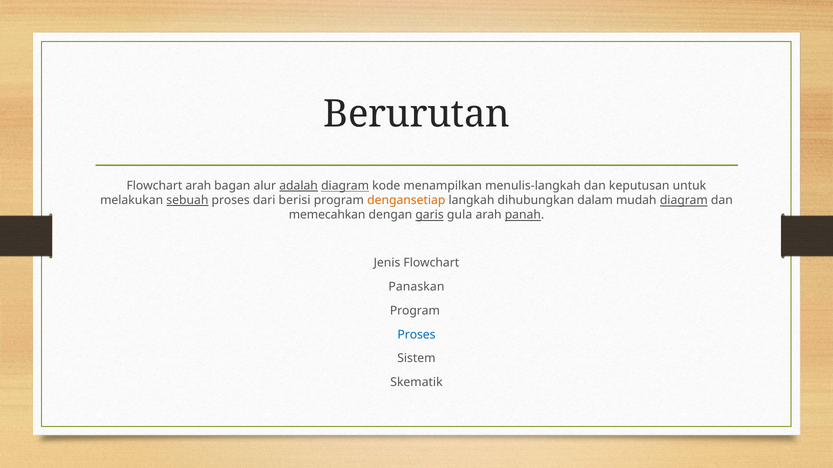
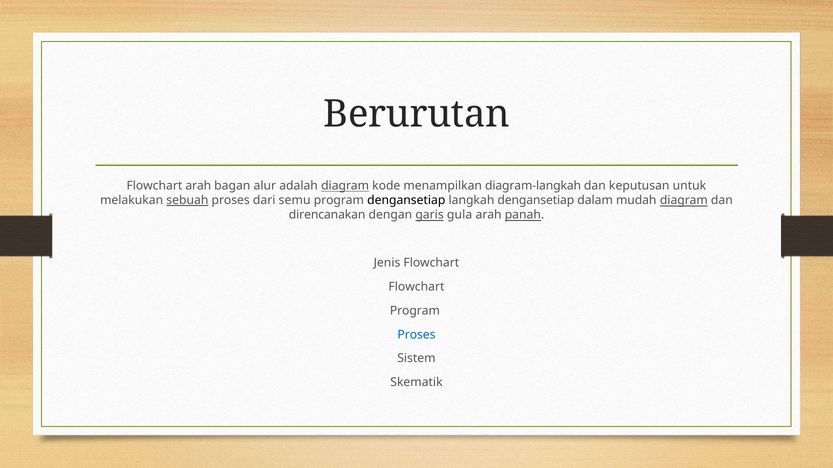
adalah underline: present -> none
menulis-langkah: menulis-langkah -> diagram-langkah
berisi: berisi -> semu
dengansetiap at (406, 201) colour: orange -> black
langkah dihubungkan: dihubungkan -> dengansetiap
memecahkan: memecahkan -> direncanakan
Panaskan at (416, 287): Panaskan -> Flowchart
